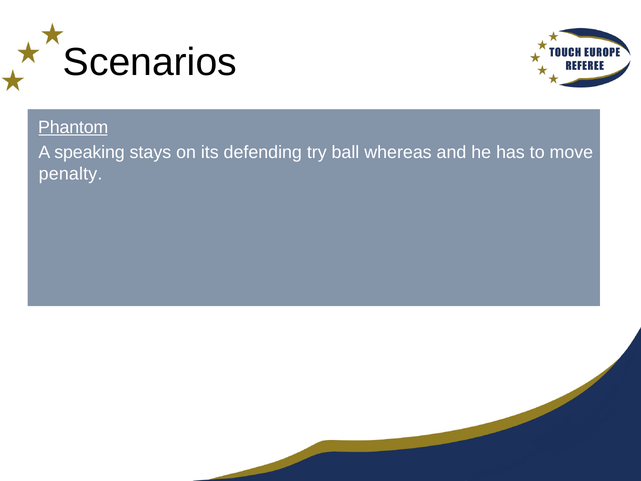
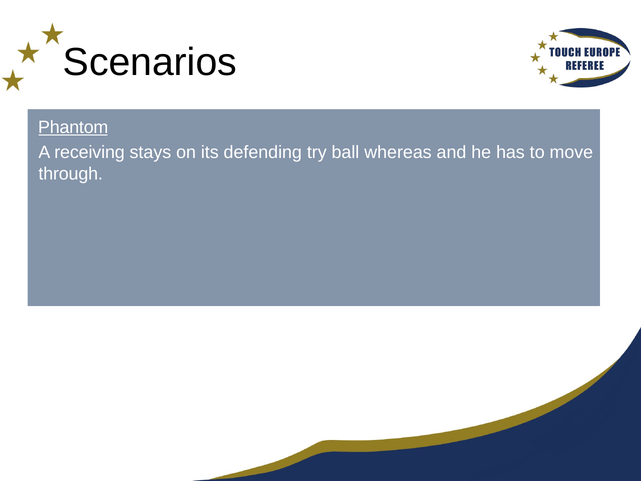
speaking: speaking -> receiving
penalty: penalty -> through
